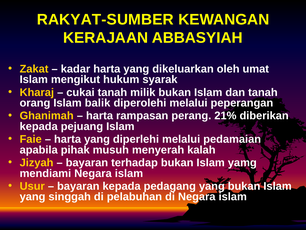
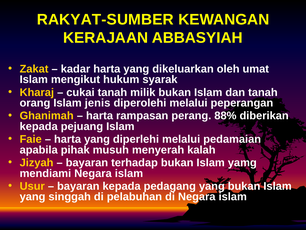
balik: balik -> jenis
21%: 21% -> 88%
